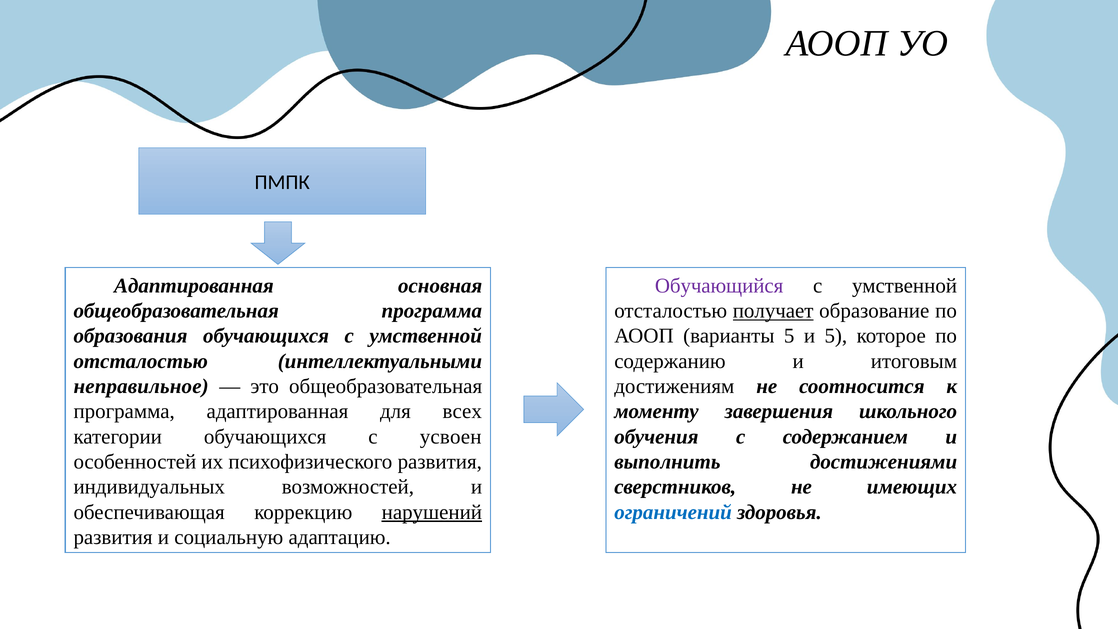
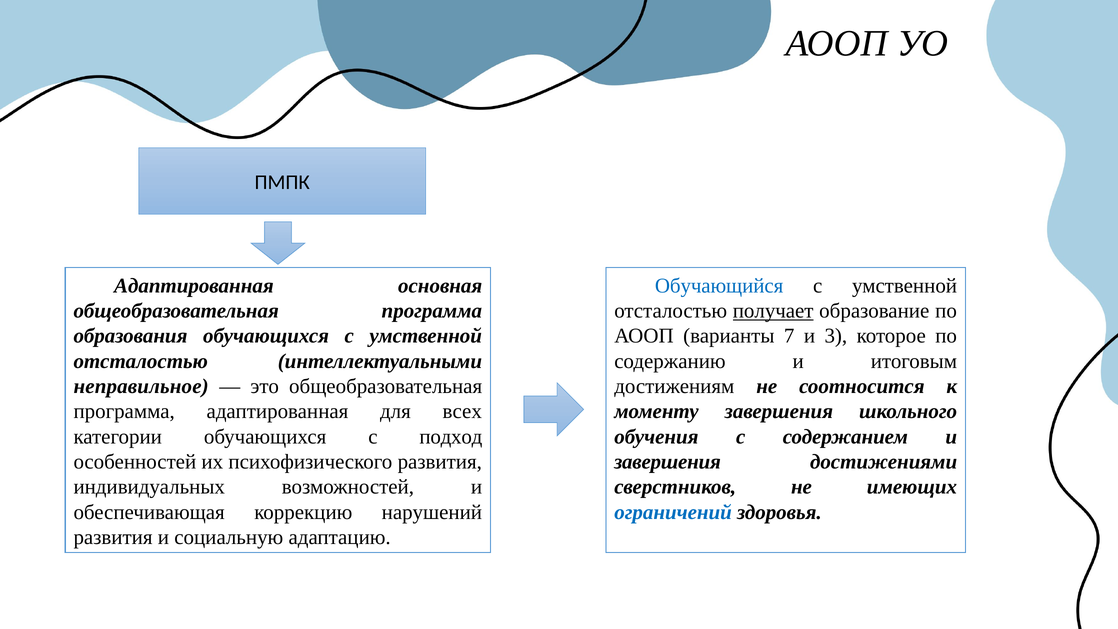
Обучающийся colour: purple -> blue
варианты 5: 5 -> 7
и 5: 5 -> 3
усвоен: усвоен -> подход
выполнить at (667, 462): выполнить -> завершения
нарушений underline: present -> none
